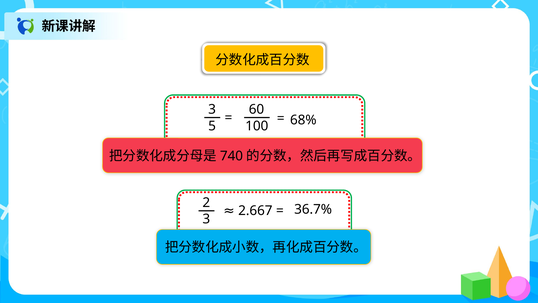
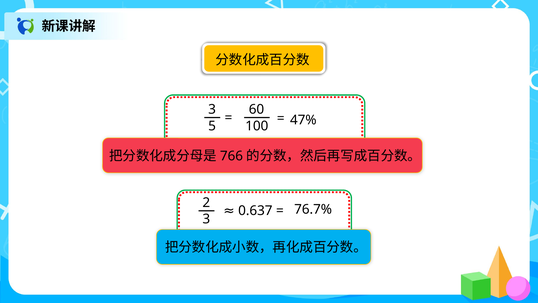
68%: 68% -> 47%
740: 740 -> 766
2.667: 2.667 -> 0.637
36.7%: 36.7% -> 76.7%
